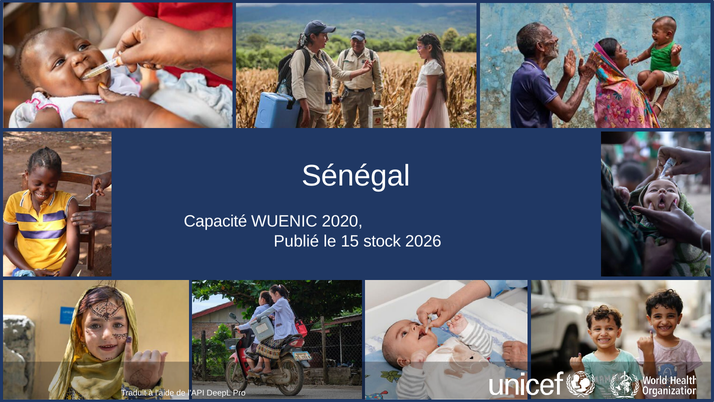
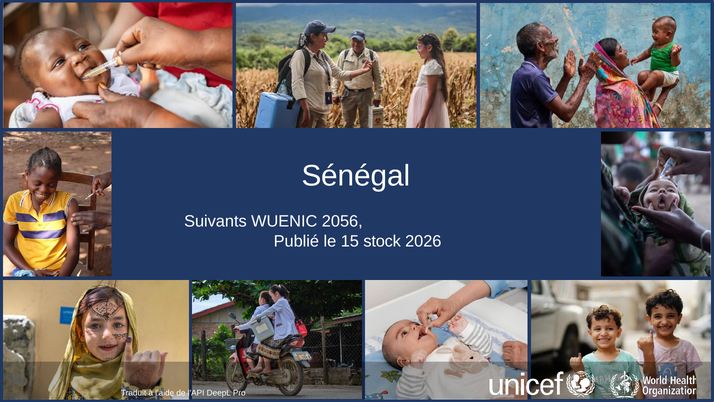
Capacité: Capacité -> Suivants
2020: 2020 -> 2056
